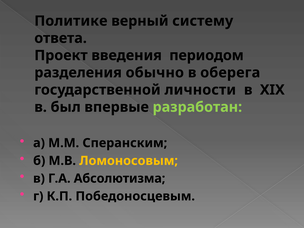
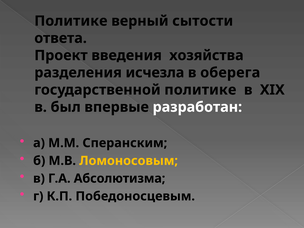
систему: систему -> сытости
периодом: периодом -> хозяйства
обычно: обычно -> исчезла
государственной личности: личности -> политике
разработан colour: light green -> white
